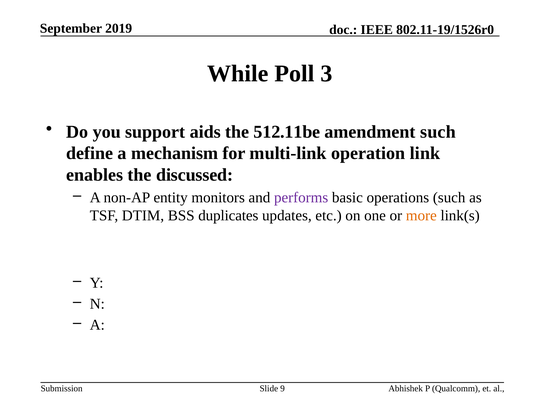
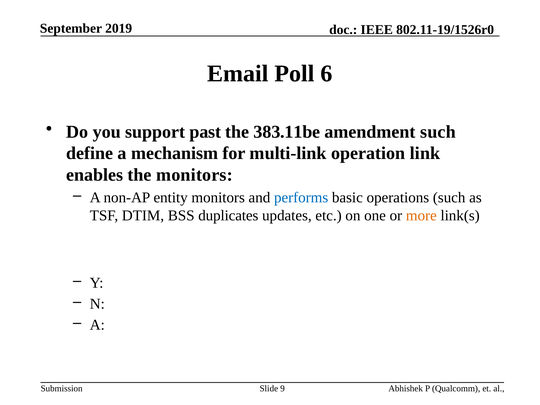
While: While -> Email
3: 3 -> 6
aids: aids -> past
512.11be: 512.11be -> 383.11be
the discussed: discussed -> monitors
performs colour: purple -> blue
